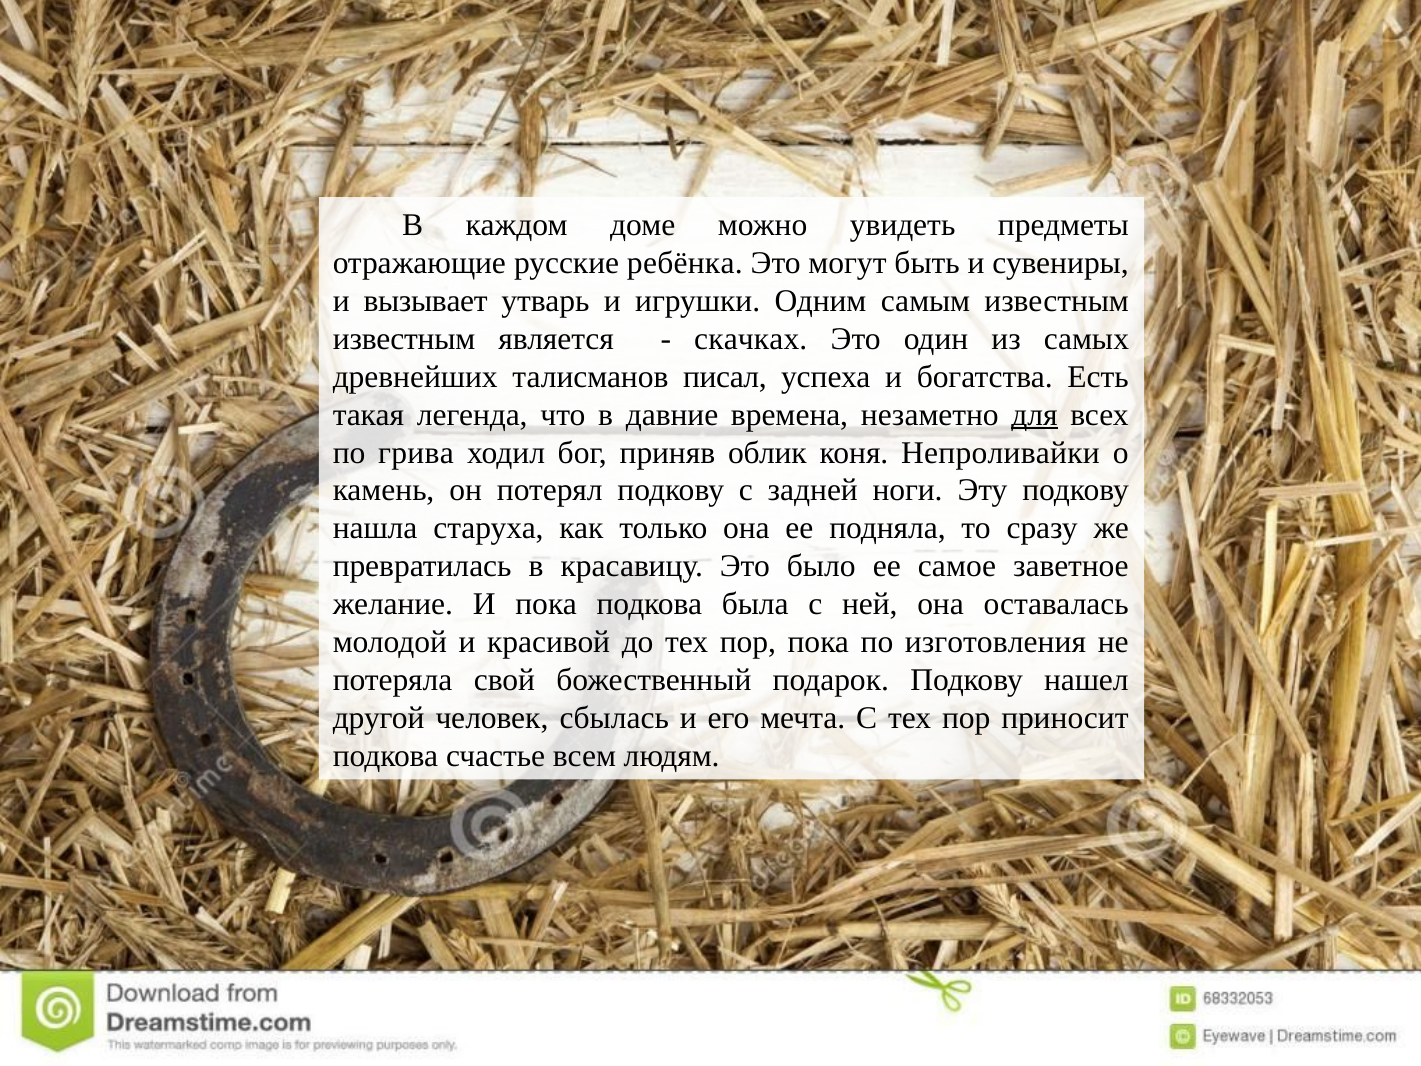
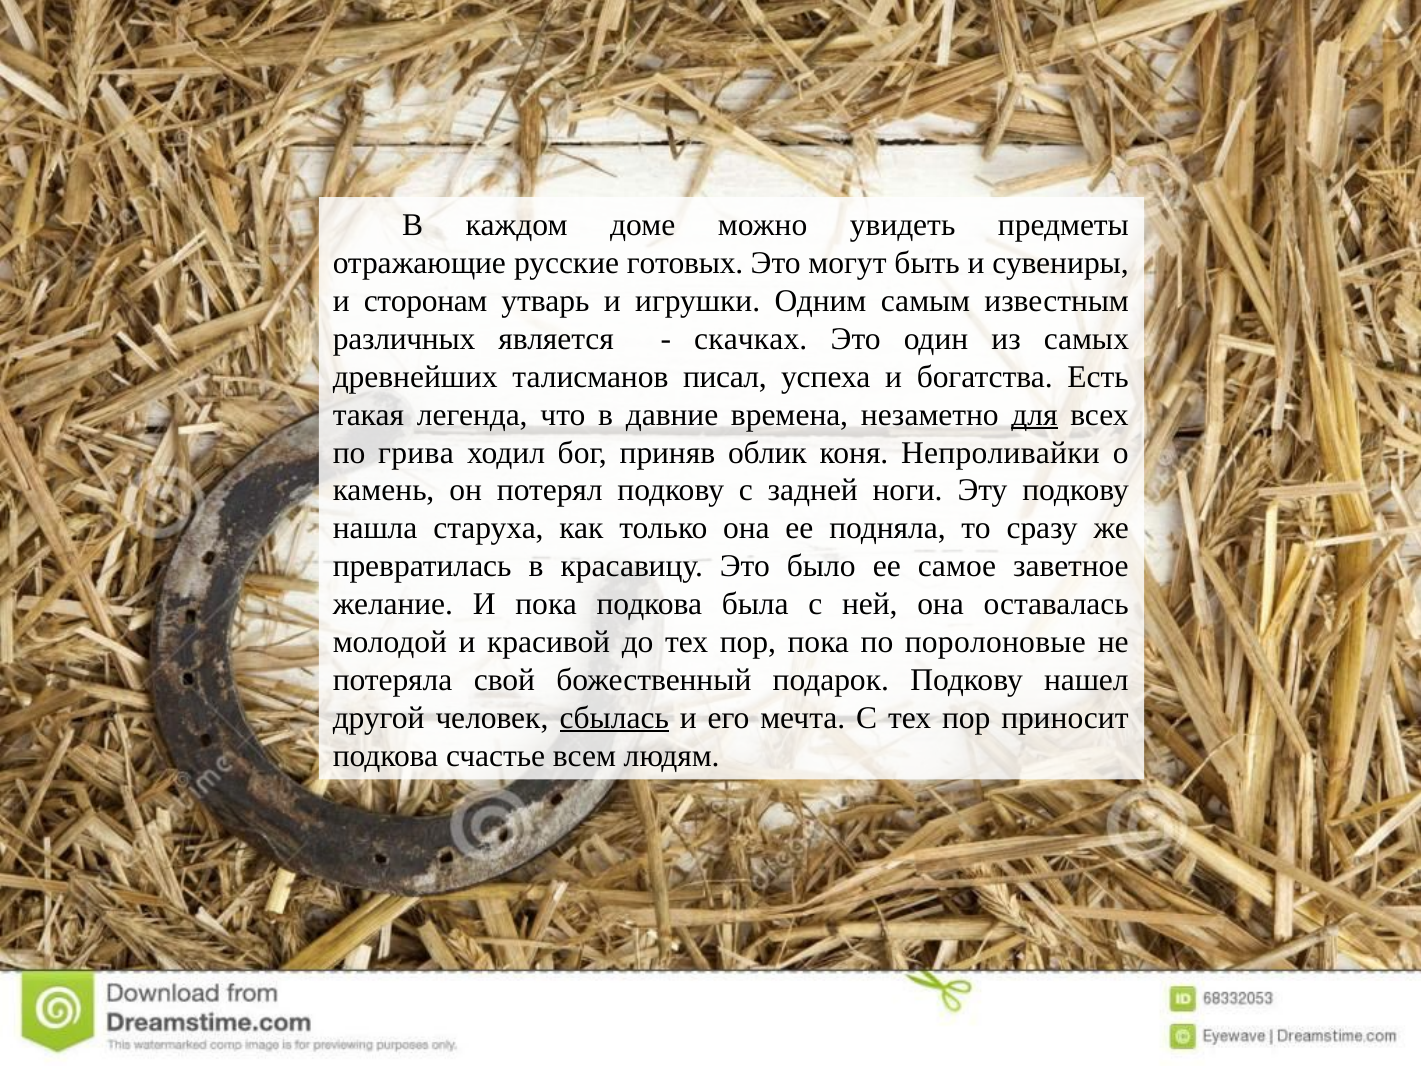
ребёнка: ребёнка -> готовых
вызывает: вызывает -> сторонам
известным at (404, 339): известным -> различных
изготовления: изготовления -> поролоновые
сбылась underline: none -> present
